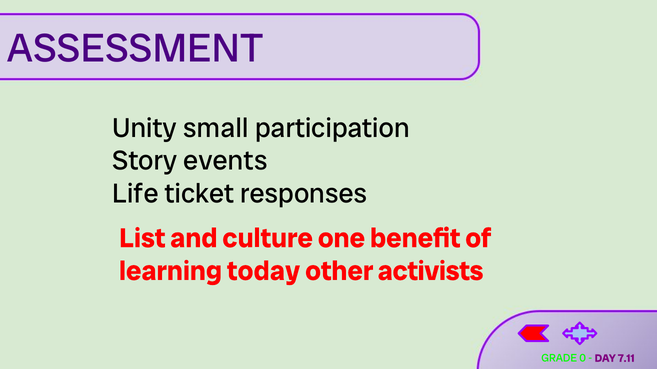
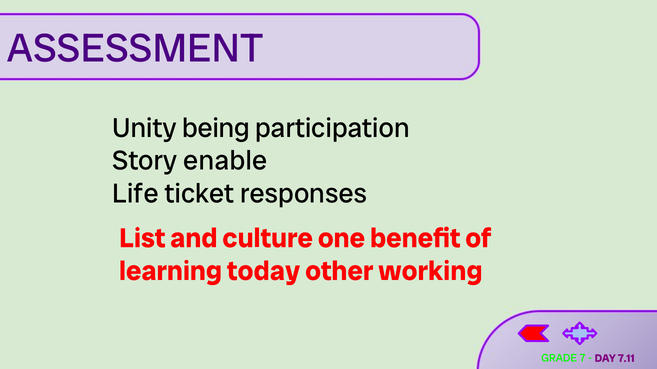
small: small -> being
events: events -> enable
activists: activists -> working
0: 0 -> 7
